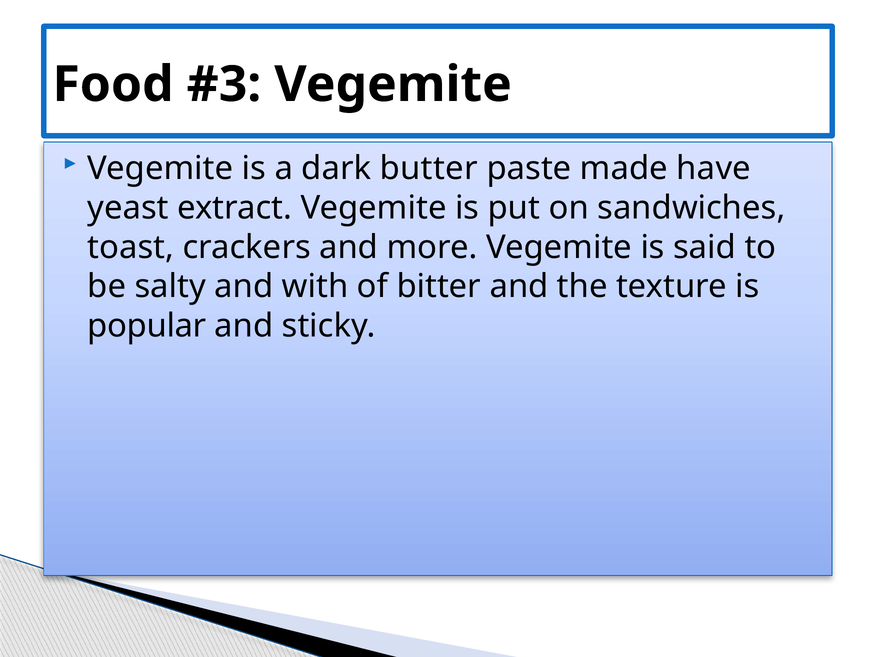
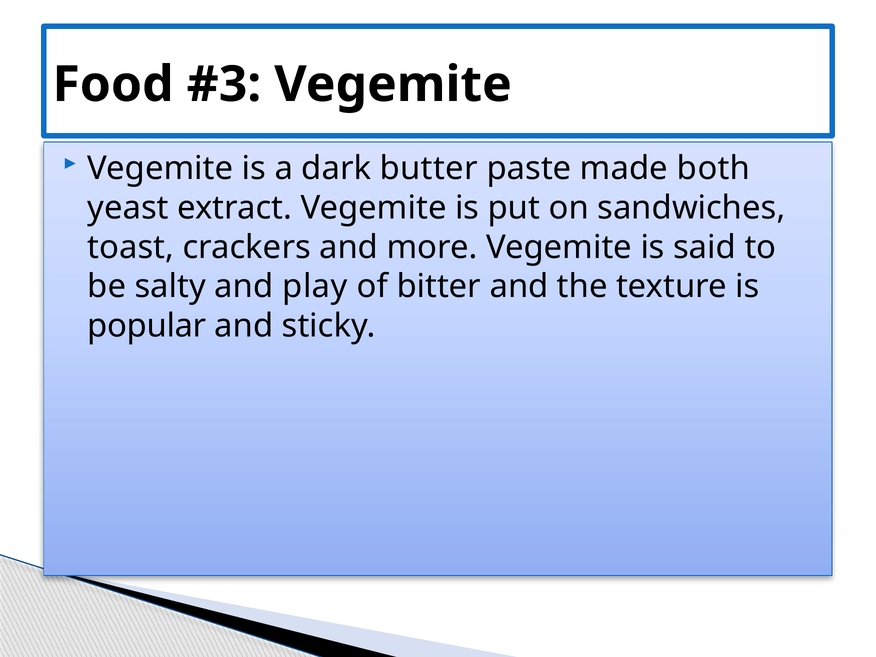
have: have -> both
with: with -> play
